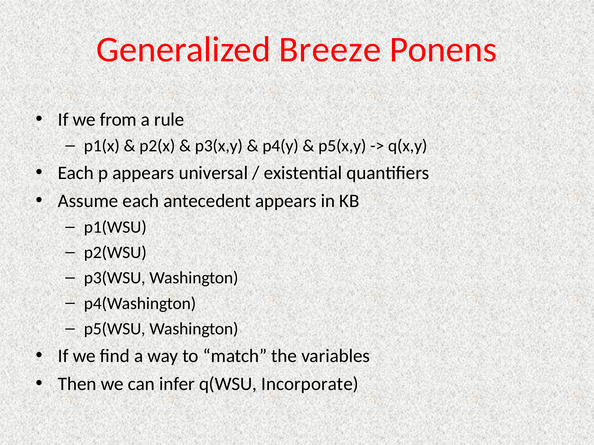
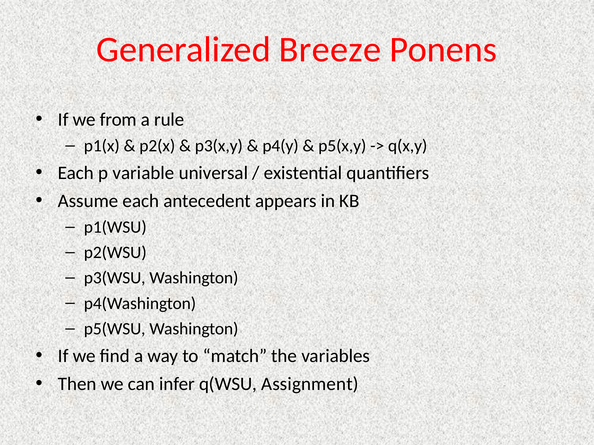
p appears: appears -> variable
Incorporate: Incorporate -> Assignment
